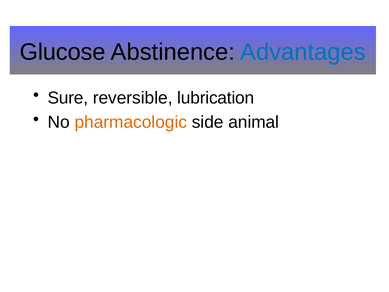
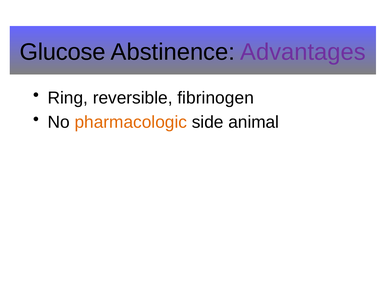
Advantages colour: blue -> purple
Sure: Sure -> Ring
lubrication: lubrication -> fibrinogen
